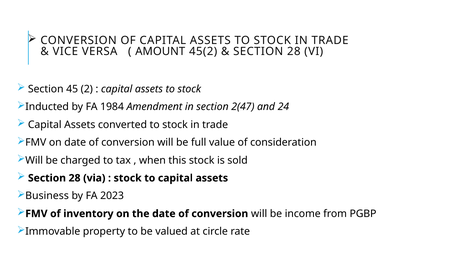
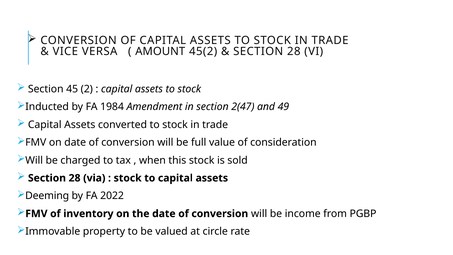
24: 24 -> 49
Business: Business -> Deeming
2023: 2023 -> 2022
